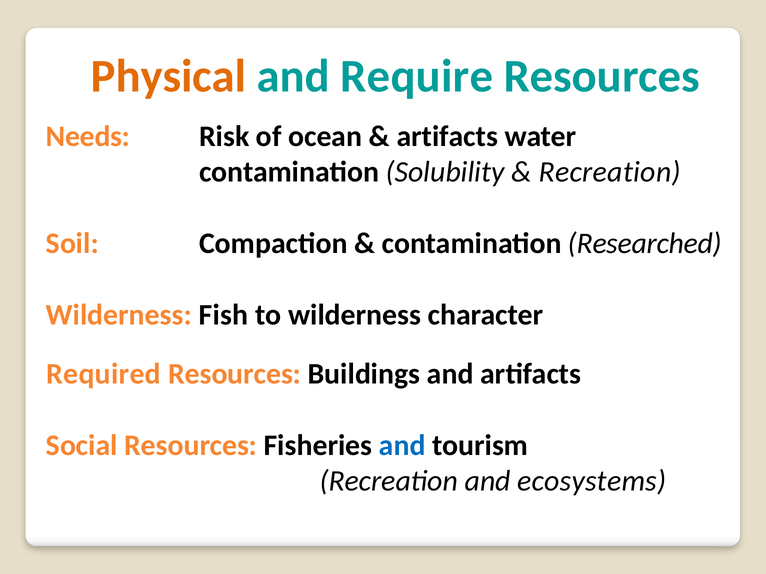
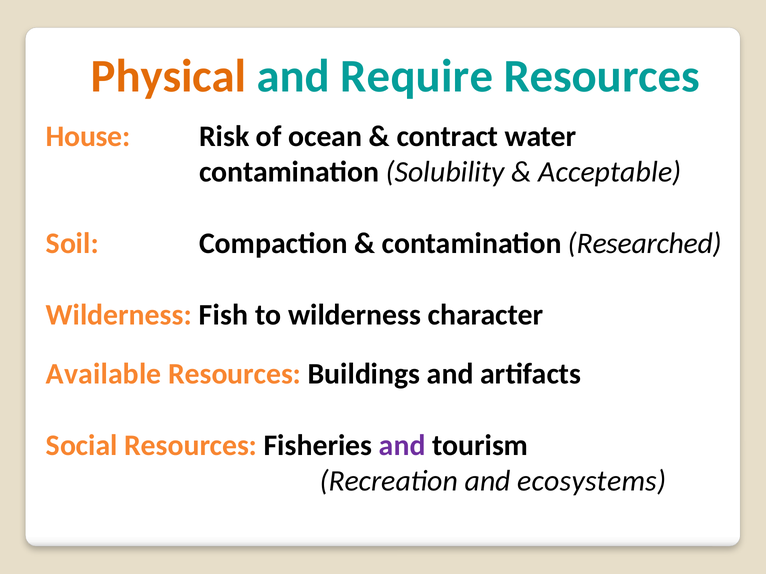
Needs: Needs -> House
artifacts at (447, 137): artifacts -> contract
Recreation at (610, 172): Recreation -> Acceptable
Required: Required -> Available
and at (402, 446) colour: blue -> purple
